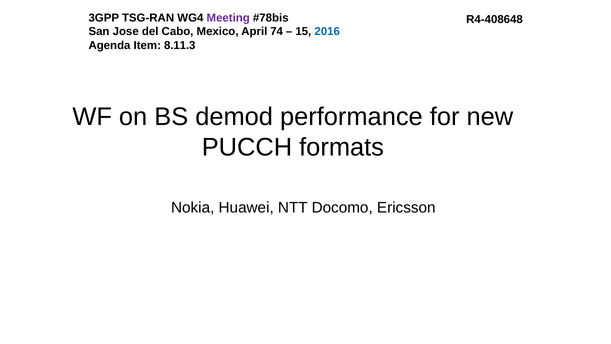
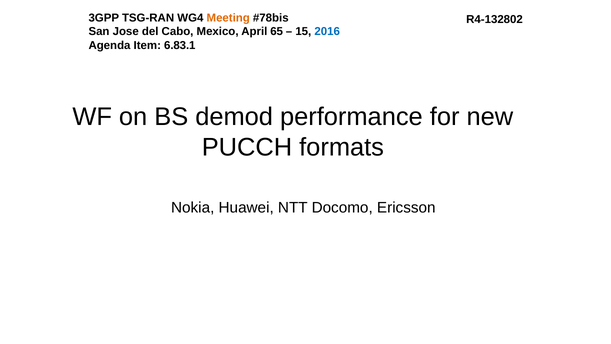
Meeting colour: purple -> orange
R4-408648: R4-408648 -> R4-132802
74: 74 -> 65
8.11.3: 8.11.3 -> 6.83.1
